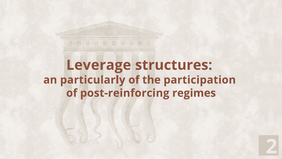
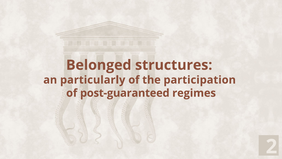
Leverage: Leverage -> Belonged
post-reinforcing: post-reinforcing -> post-guaranteed
